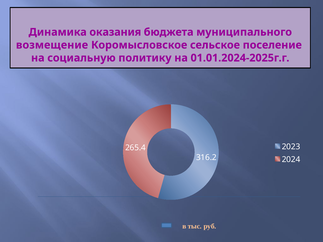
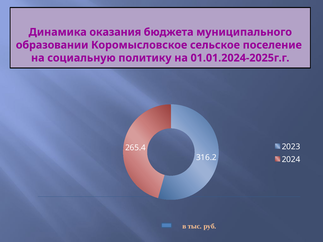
возмещение: возмещение -> образовании
